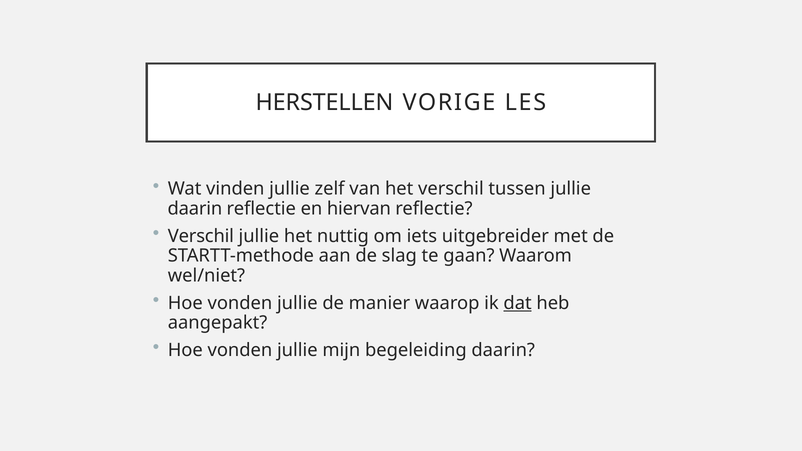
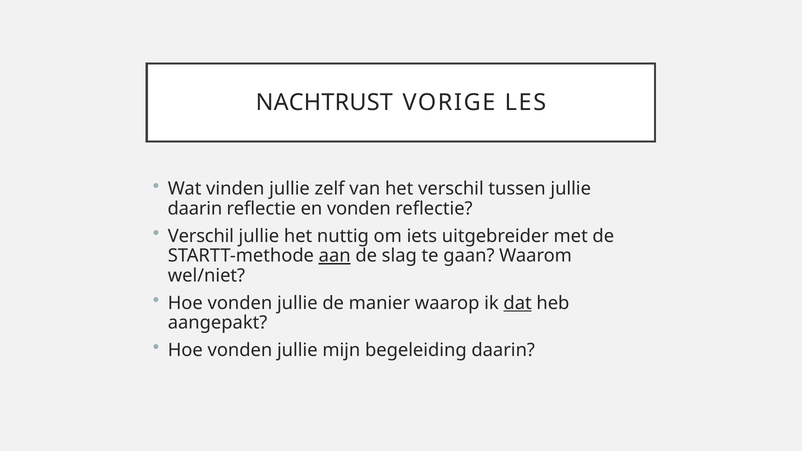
HERSTELLEN: HERSTELLEN -> NACHTRUST
en hiervan: hiervan -> vonden
aan underline: none -> present
